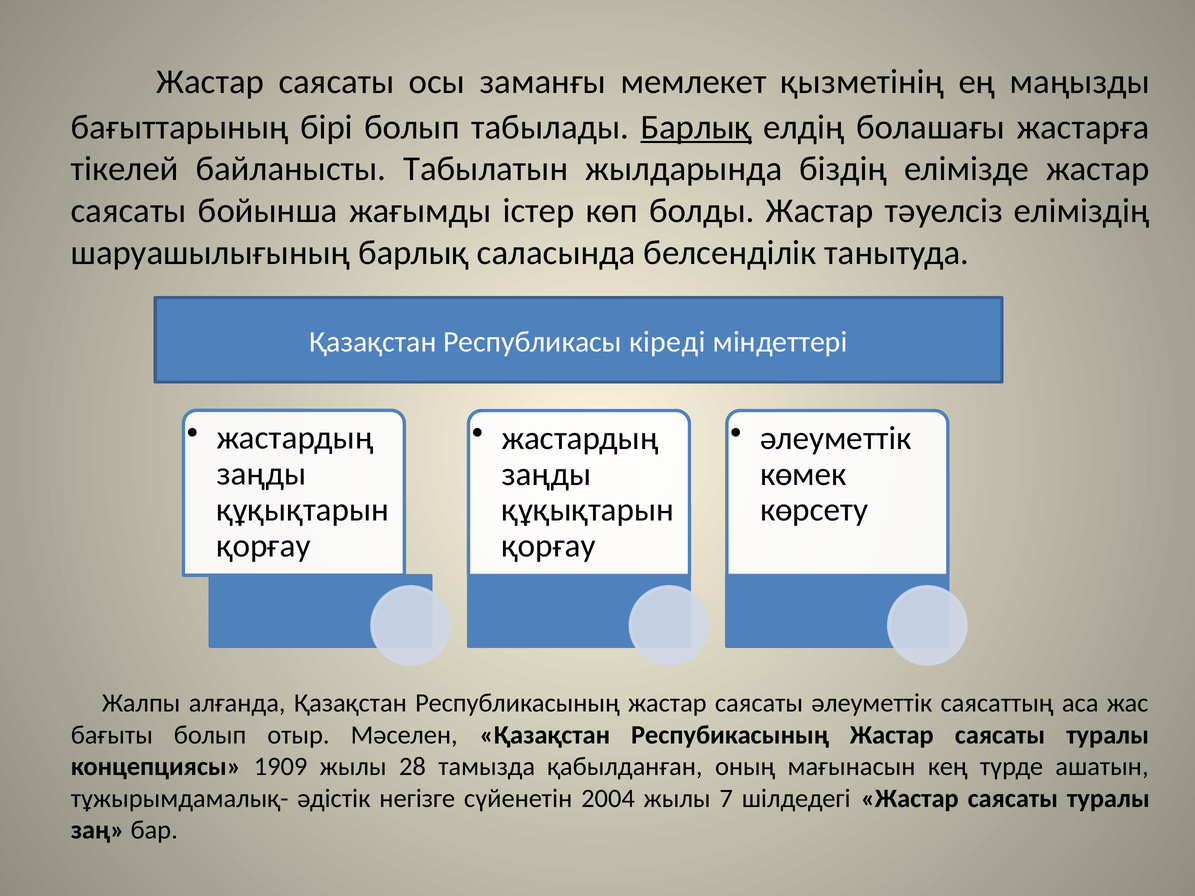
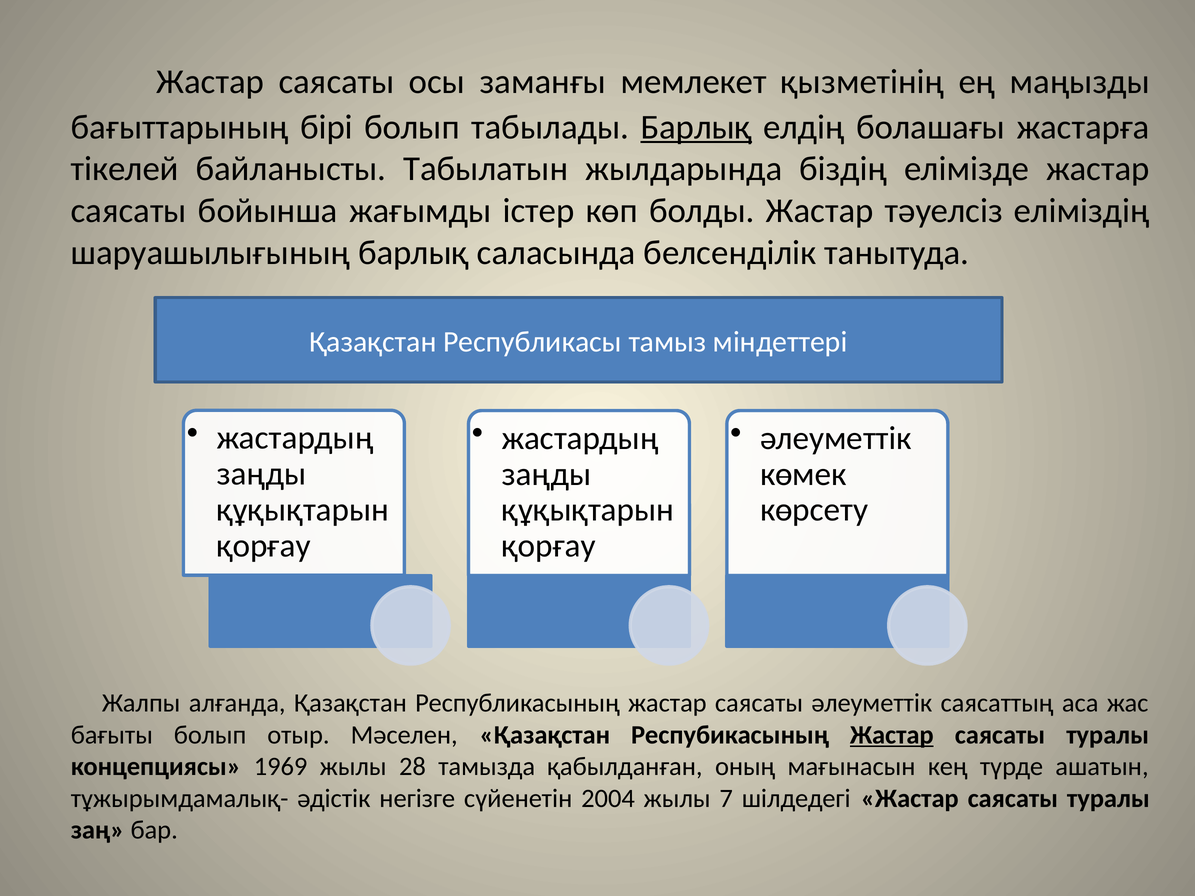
кіреді: кіреді -> тамыз
Жастар at (892, 735) underline: none -> present
1909: 1909 -> 1969
